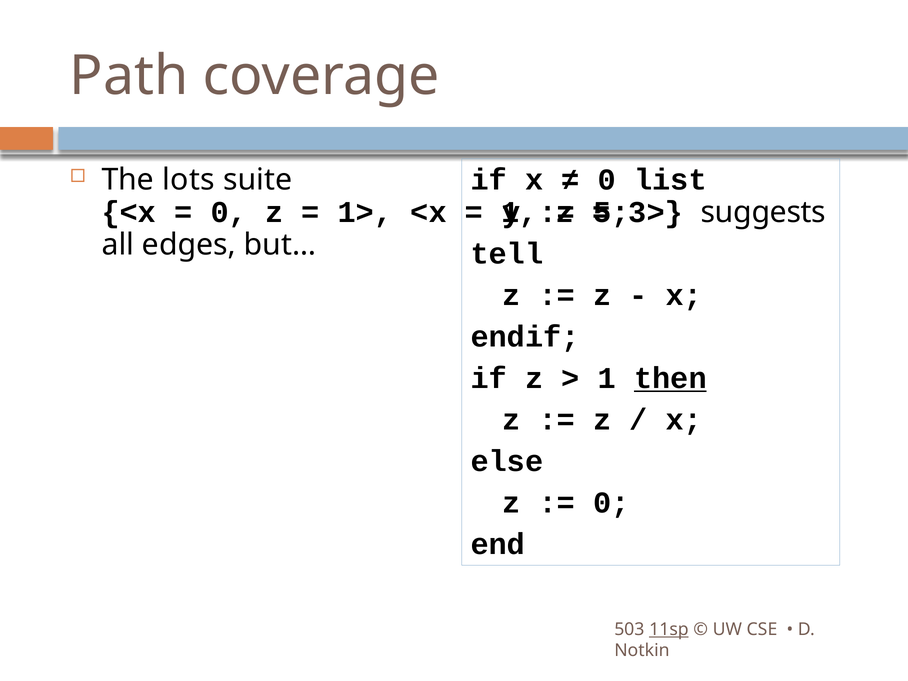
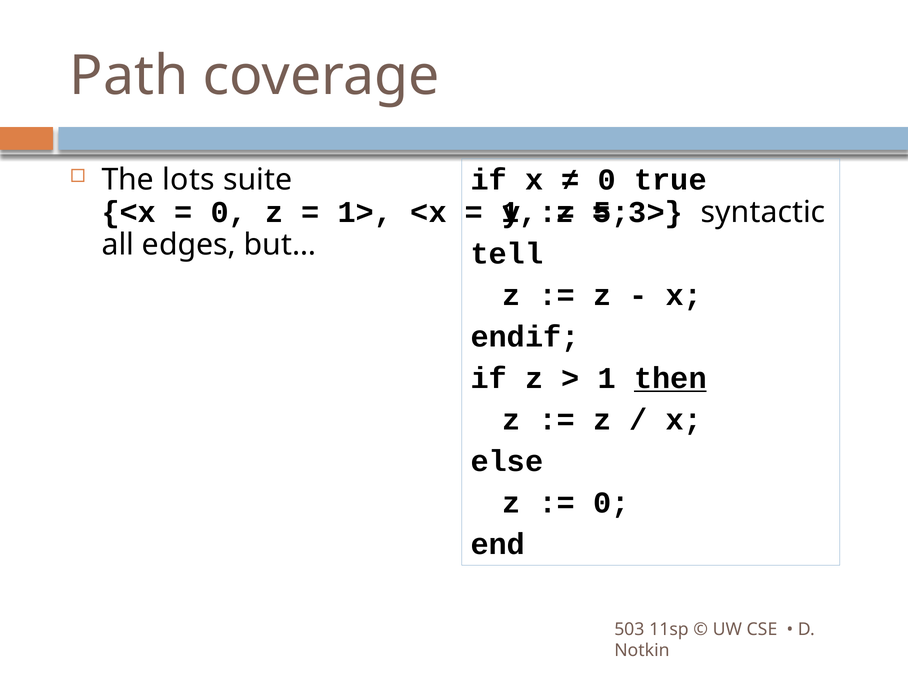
list: list -> true
suggests: suggests -> syntactic
11sp underline: present -> none
